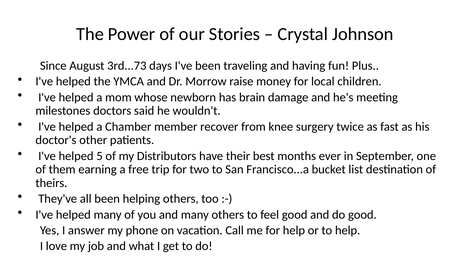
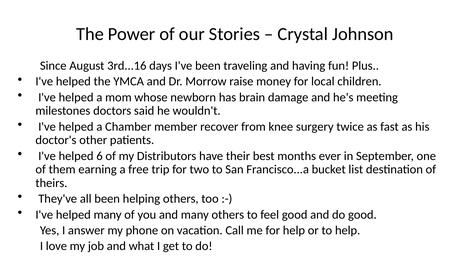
3rd...73: 3rd...73 -> 3rd...16
5: 5 -> 6
